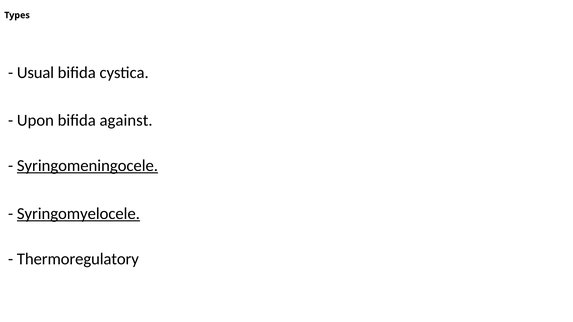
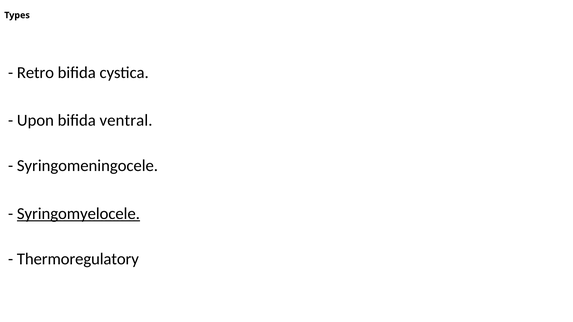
Usual: Usual -> Retro
against: against -> ventral
Syringomeningocele underline: present -> none
